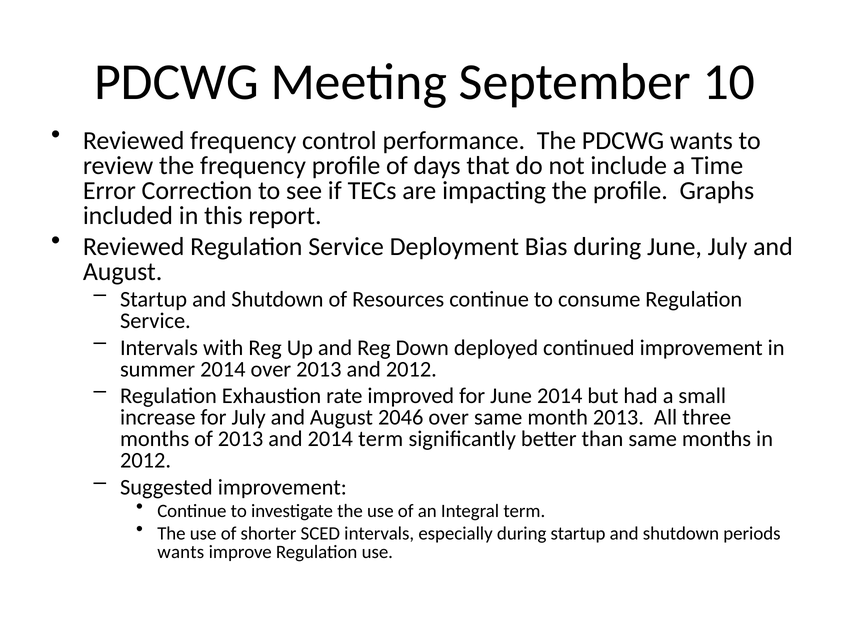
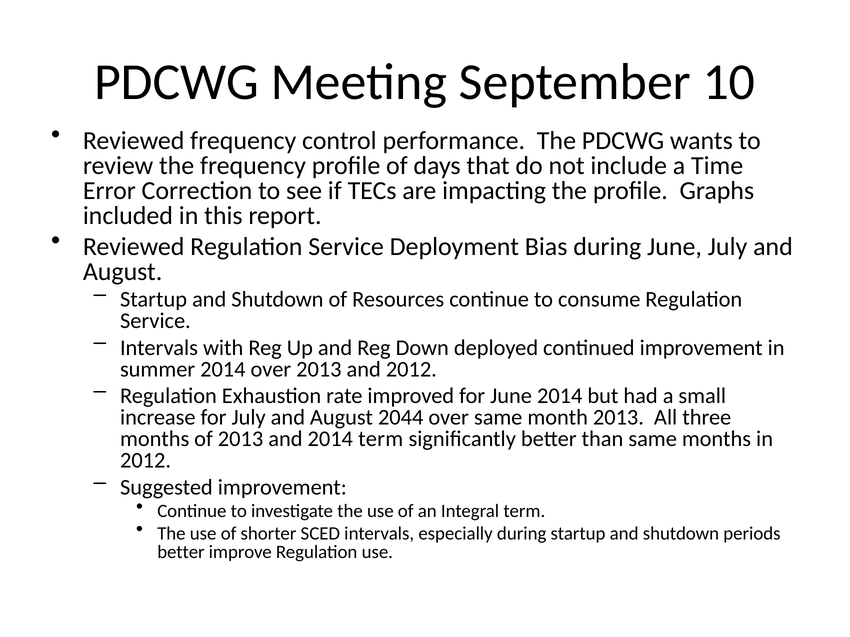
2046: 2046 -> 2044
wants at (181, 552): wants -> better
